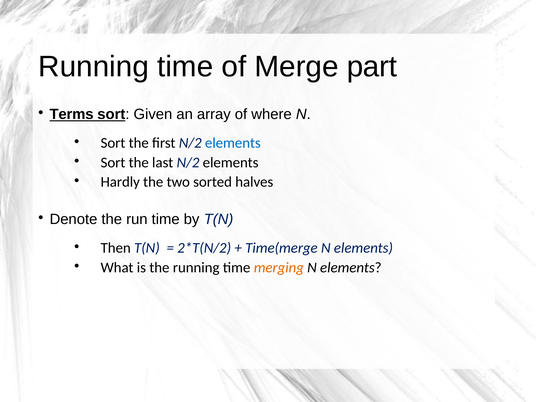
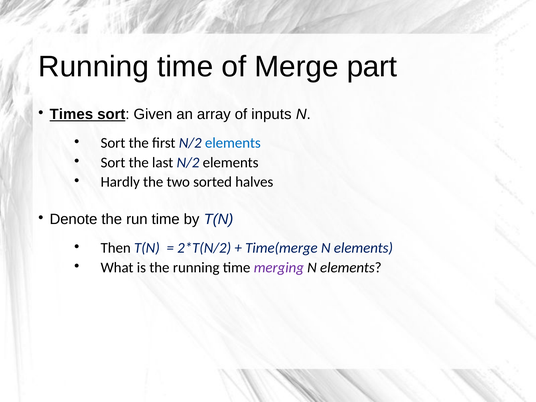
Terms: Terms -> Times
where: where -> inputs
merging colour: orange -> purple
